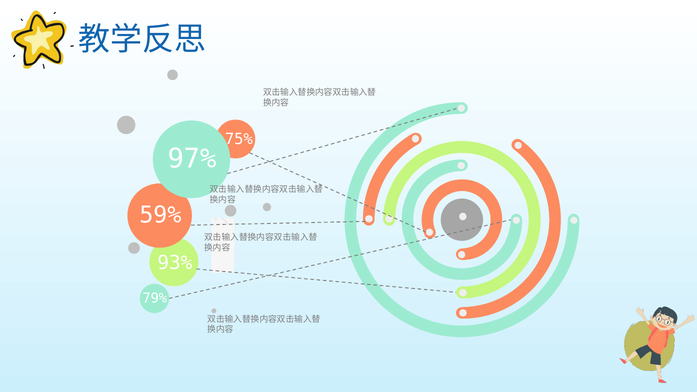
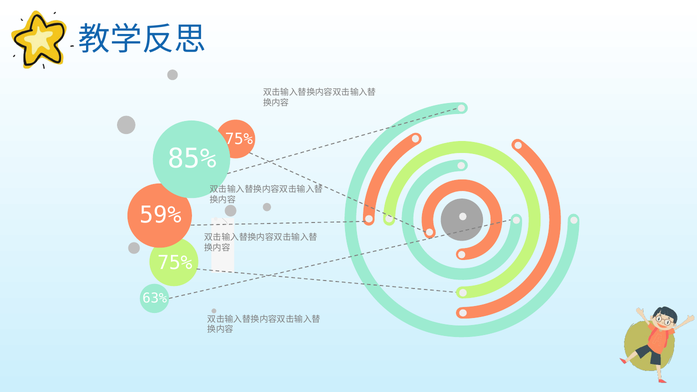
97%: 97% -> 85%
93% at (175, 263): 93% -> 75%
79%: 79% -> 63%
